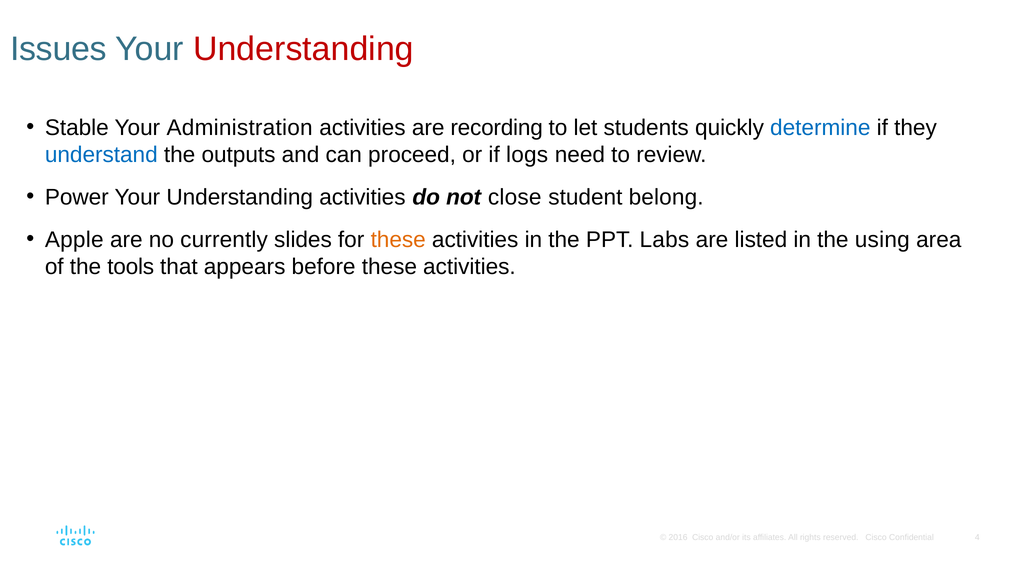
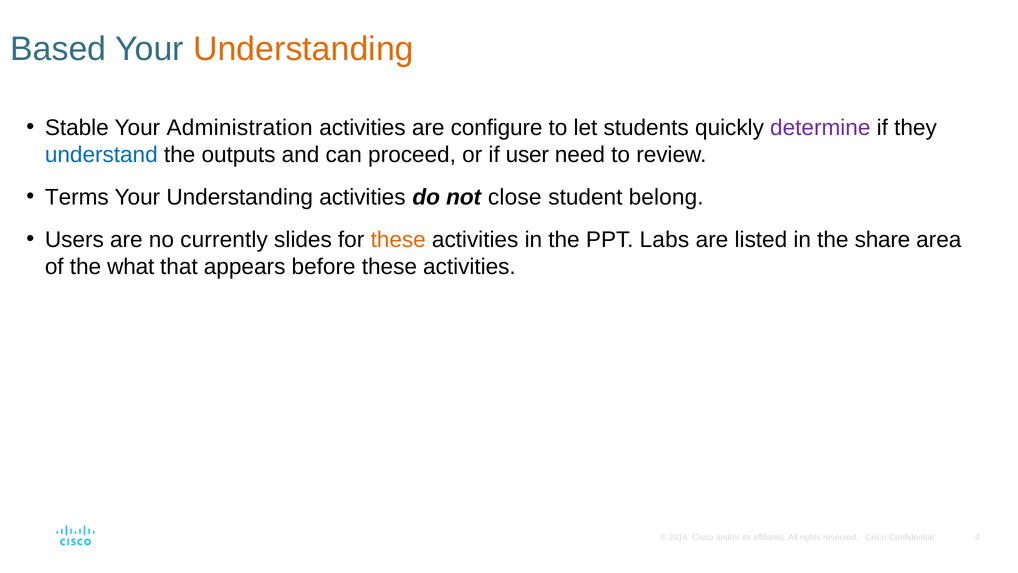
Issues: Issues -> Based
Understanding at (303, 49) colour: red -> orange
recording: recording -> configure
determine colour: blue -> purple
logs: logs -> user
Power: Power -> Terms
Apple: Apple -> Users
using: using -> share
tools: tools -> what
